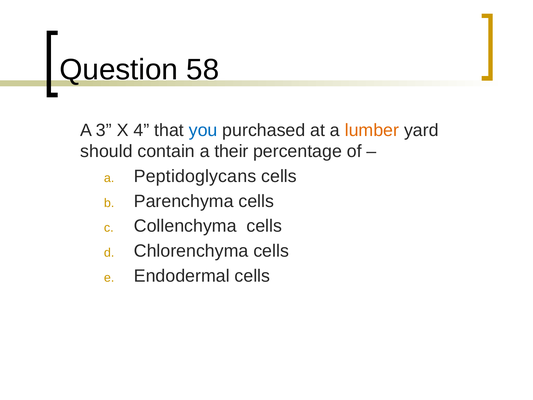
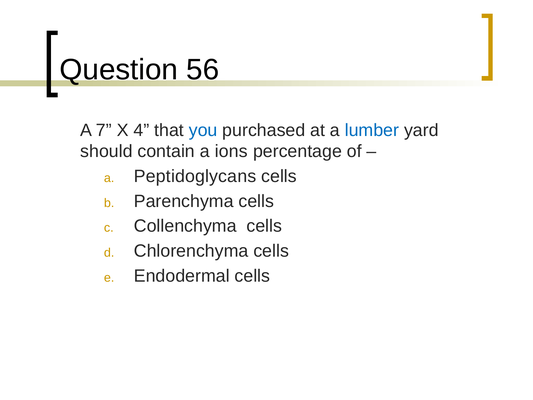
58: 58 -> 56
3: 3 -> 7
lumber colour: orange -> blue
their: their -> ions
